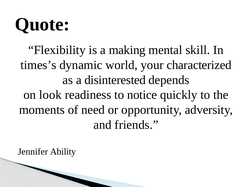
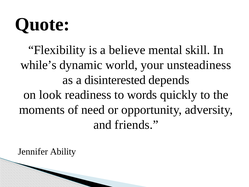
making: making -> believe
times’s: times’s -> while’s
characterized: characterized -> unsteadiness
notice: notice -> words
